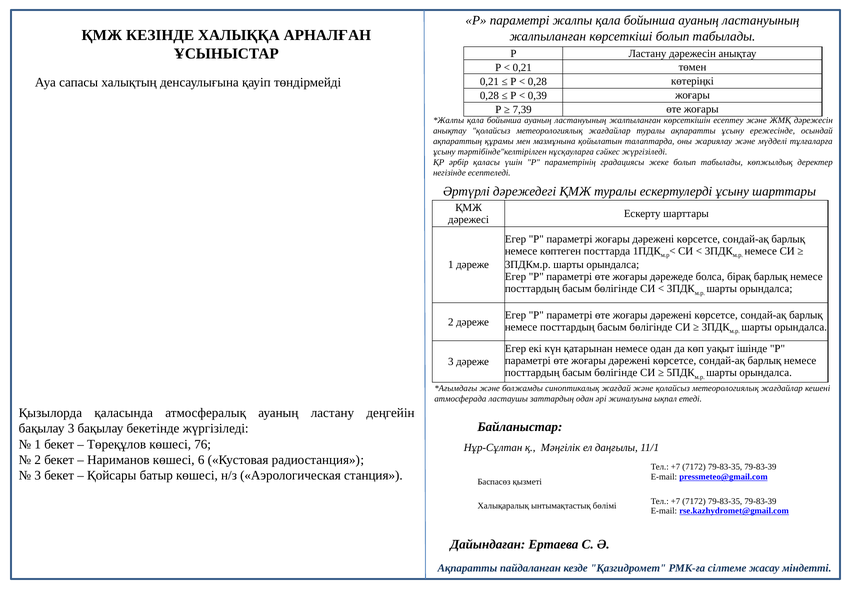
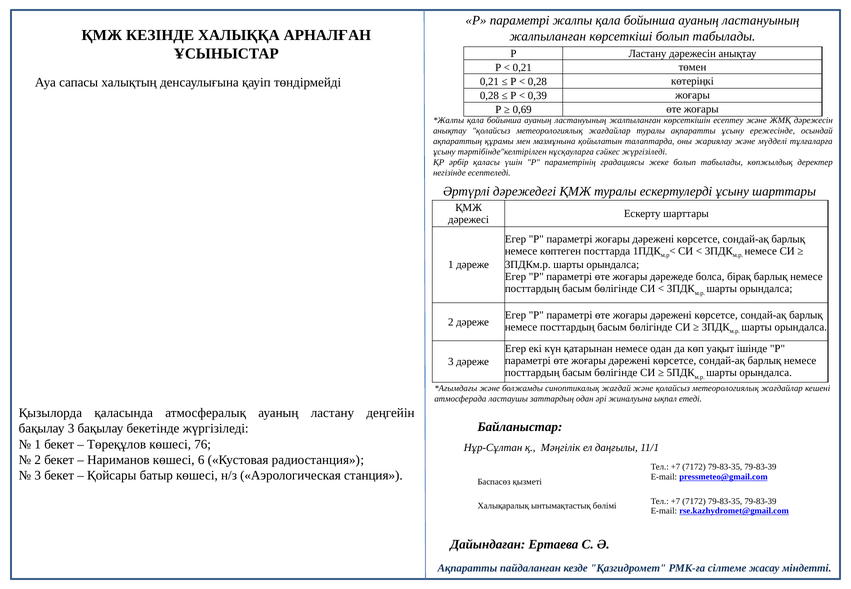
7,39: 7,39 -> 0,69
